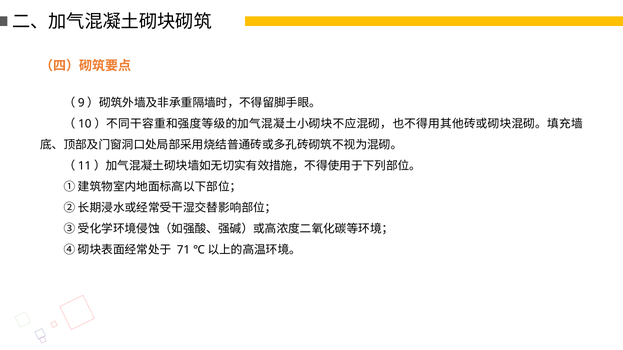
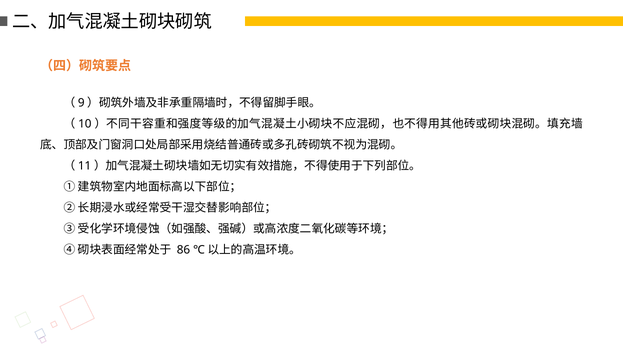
71: 71 -> 86
